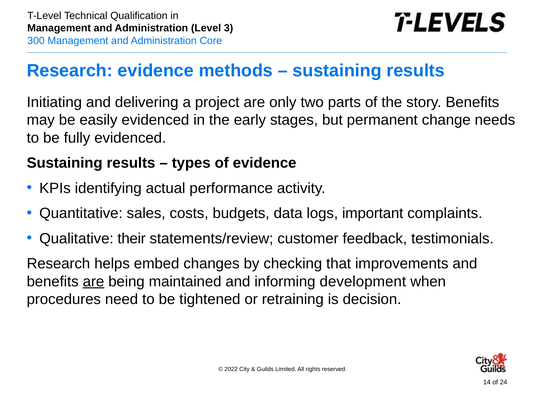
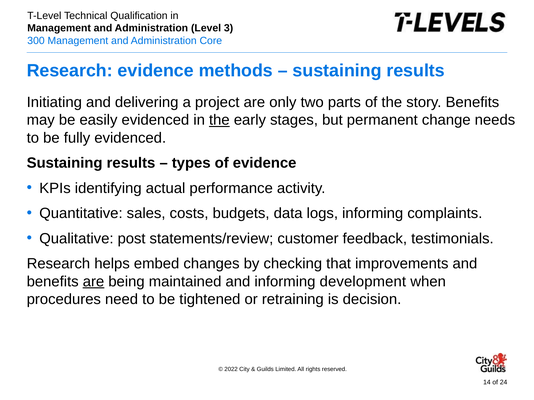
the at (219, 120) underline: none -> present
logs important: important -> informing
their: their -> post
